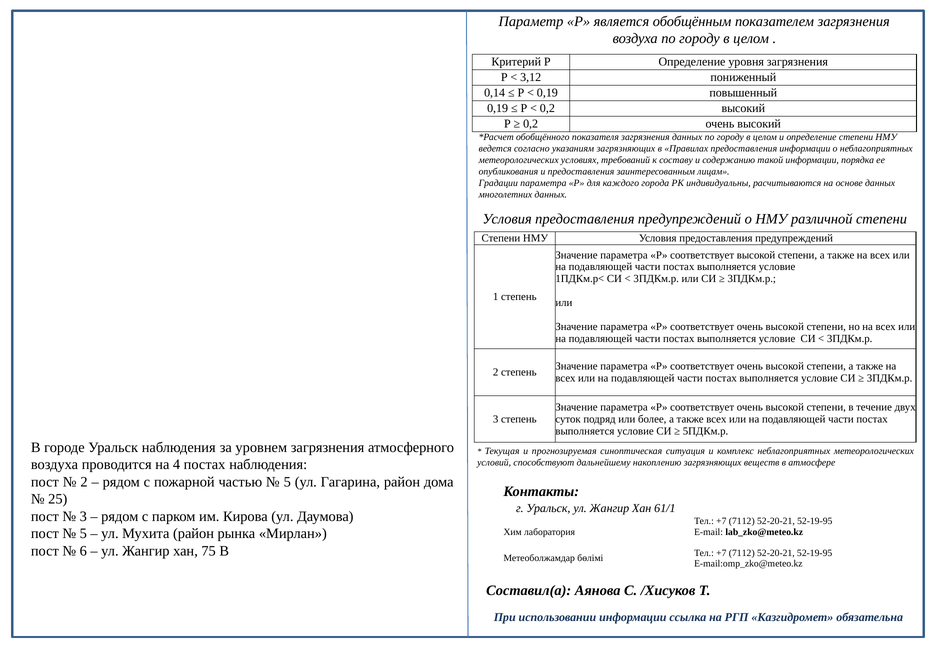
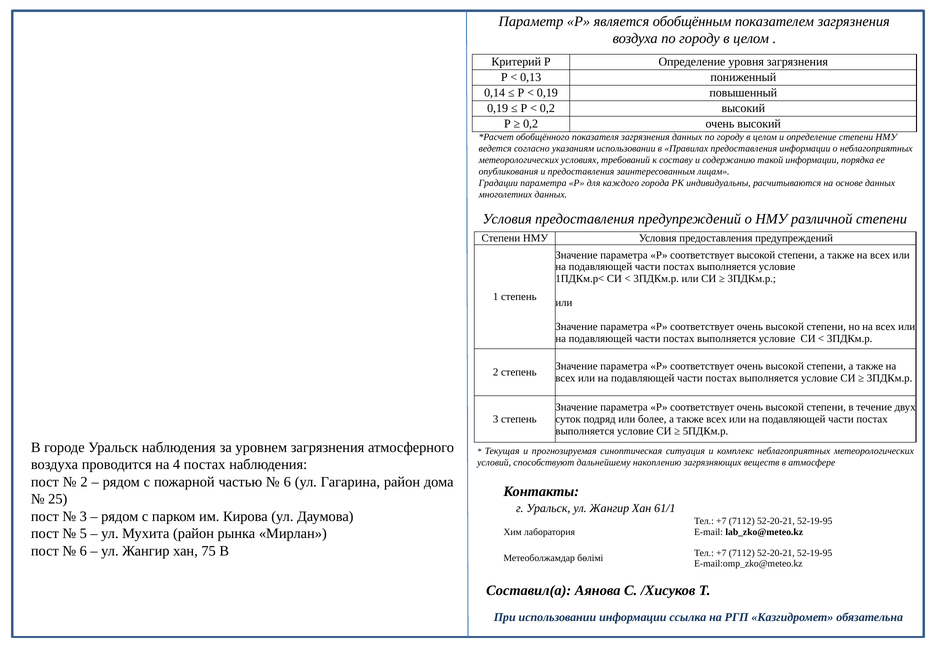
3,12: 3,12 -> 0,13
указаниям загрязняющих: загрязняющих -> использовании
5 at (287, 482): 5 -> 6
